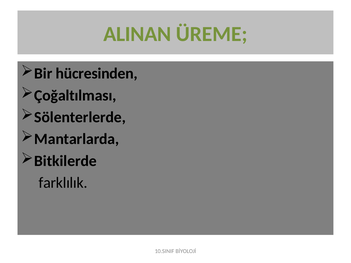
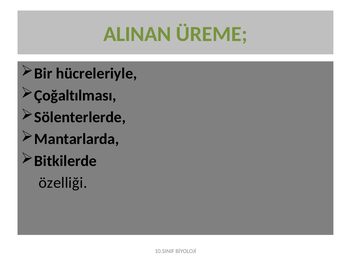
hücresinden: hücresinden -> hücreleriyle
farklılık: farklılık -> özelliği
